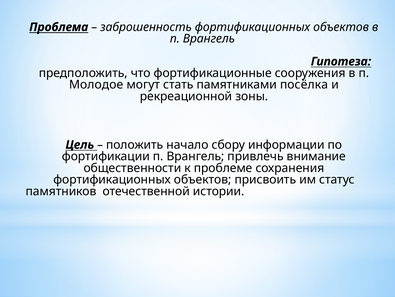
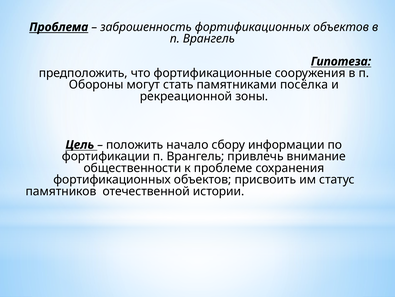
Молодое: Молодое -> Обороны
